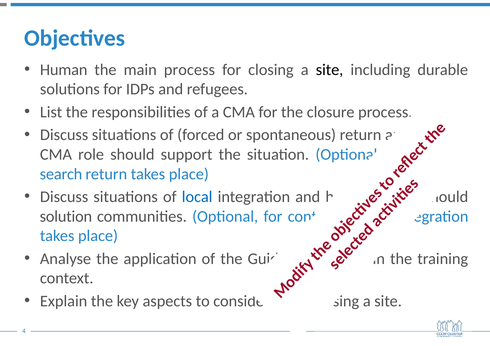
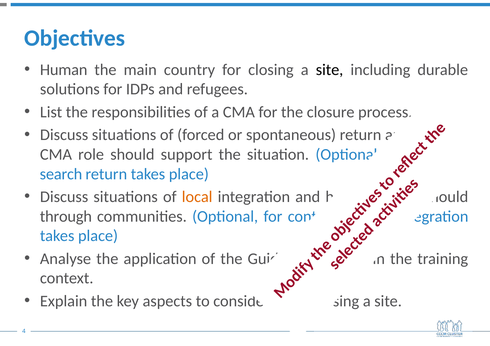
main process: process -> country
local colour: blue -> orange
solution: solution -> through
